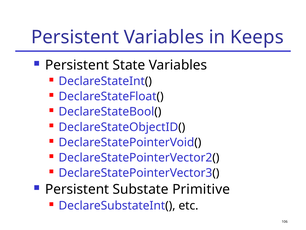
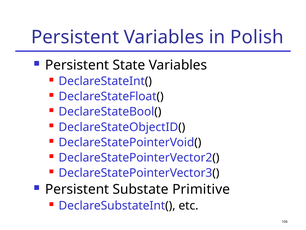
Keeps: Keeps -> Polish
